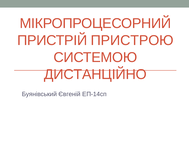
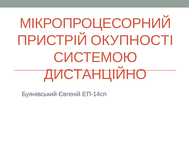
ПРИСТРОЮ: ПРИСТРОЮ -> ОКУПНОСТІ
